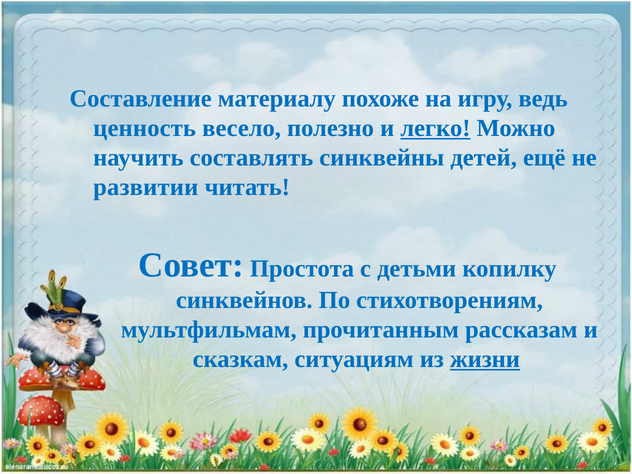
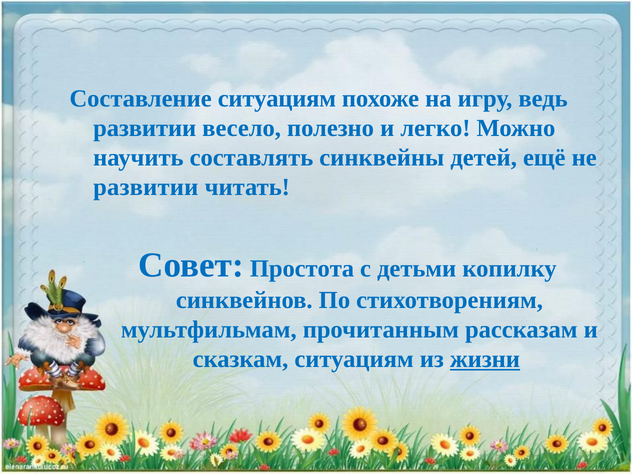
Составление материалу: материалу -> ситуациям
ценность at (145, 128): ценность -> развитии
легко underline: present -> none
